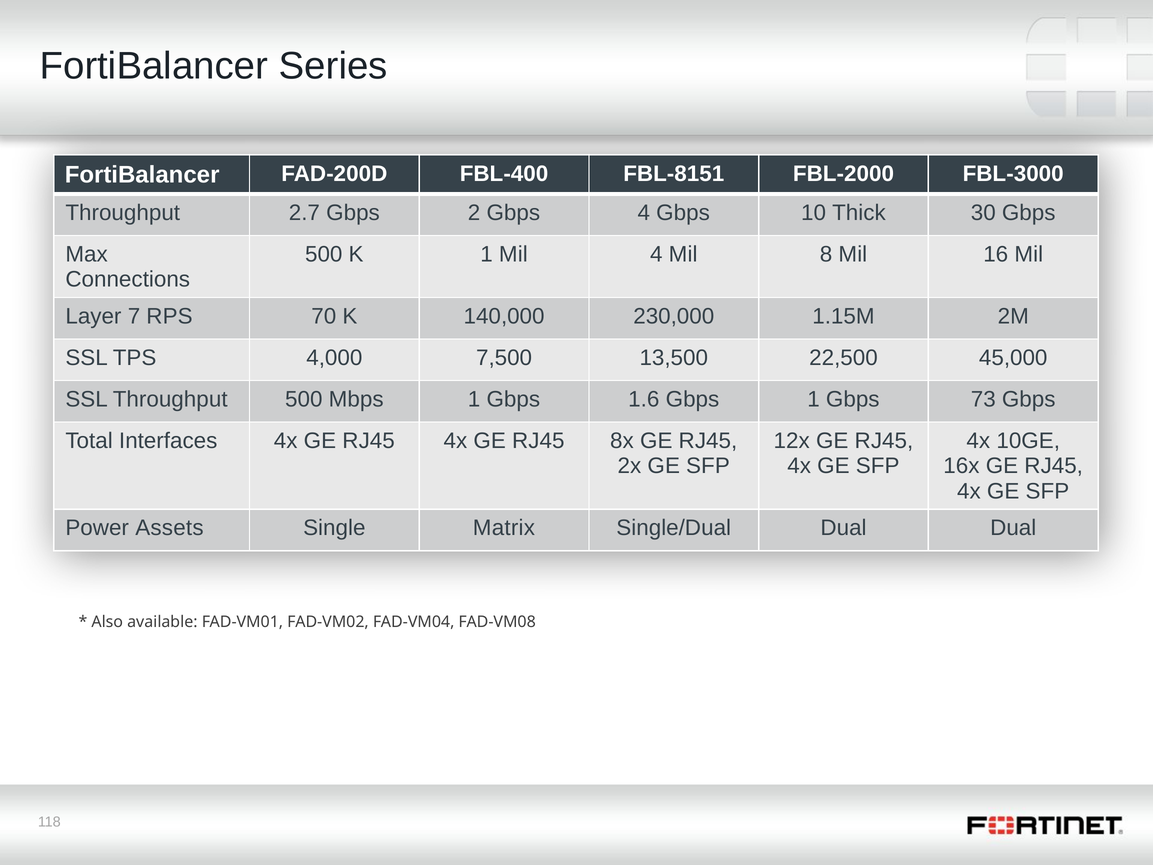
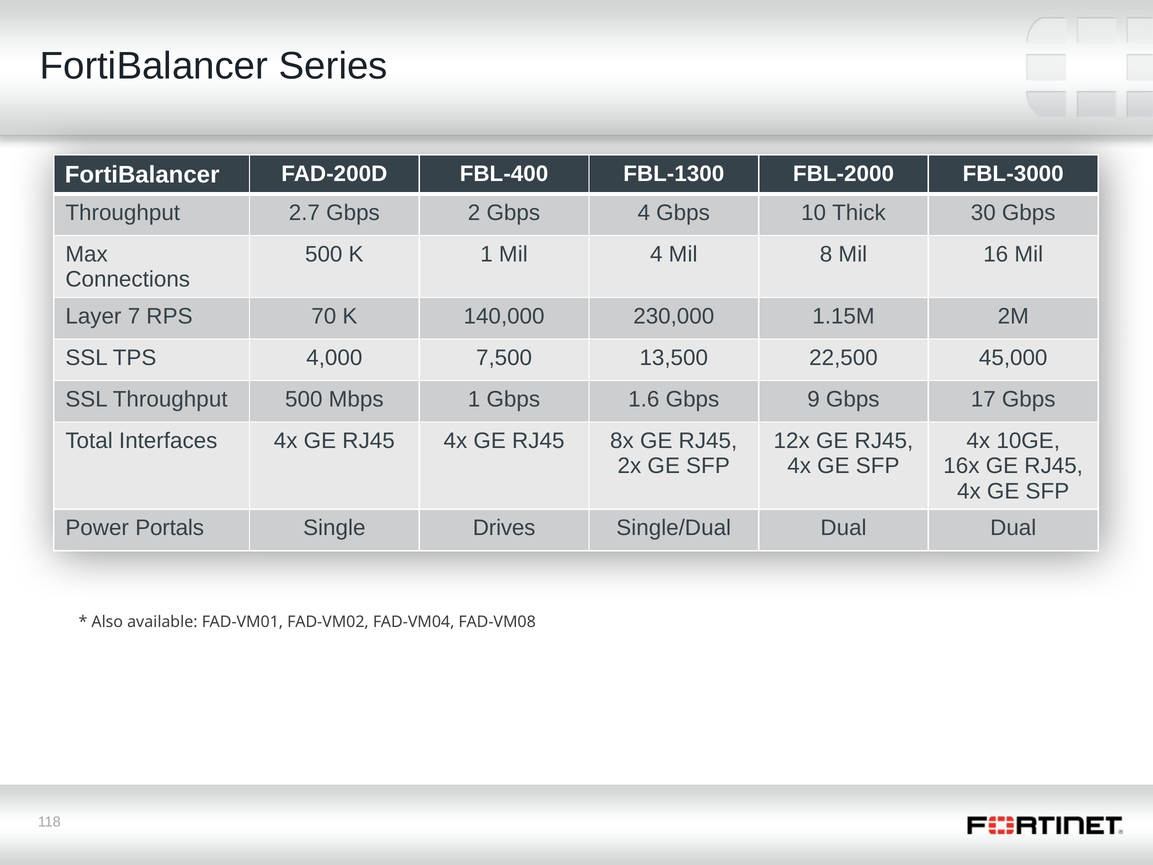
FBL-8151: FBL-8151 -> FBL-1300
Gbps 1: 1 -> 9
73: 73 -> 17
Assets: Assets -> Portals
Matrix: Matrix -> Drives
